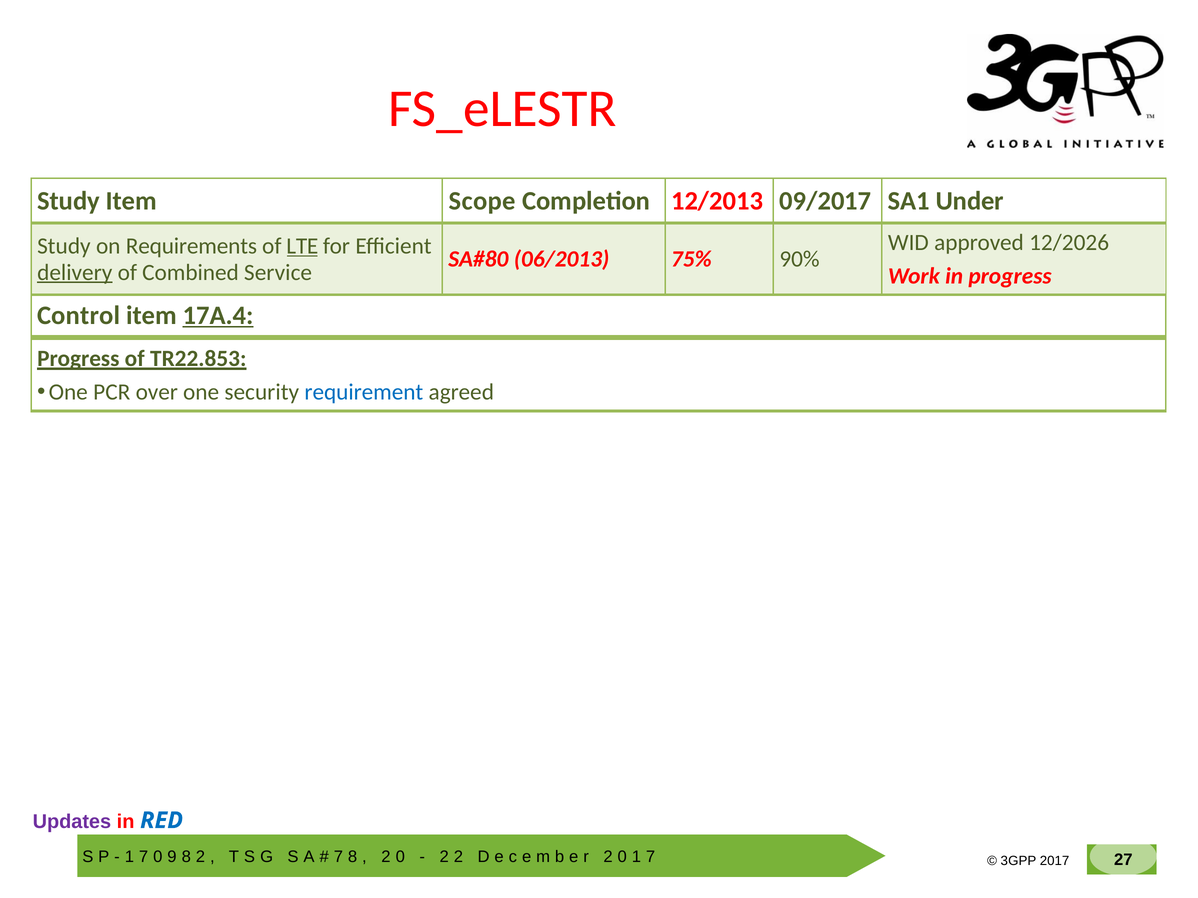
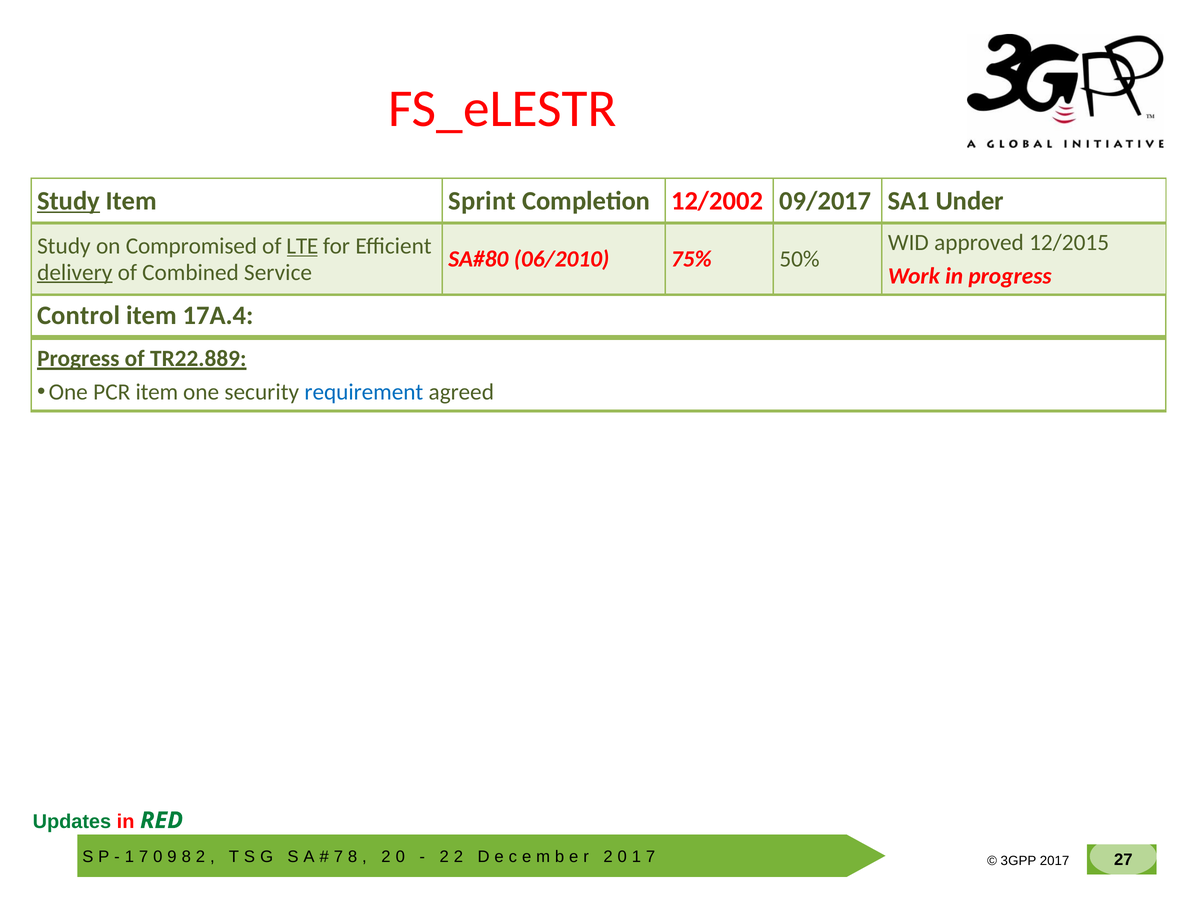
Study at (68, 201) underline: none -> present
Scope: Scope -> Sprint
12/2013: 12/2013 -> 12/2002
12/2026: 12/2026 -> 12/2015
Requirements: Requirements -> Compromised
06/2013: 06/2013 -> 06/2010
90%: 90% -> 50%
17A.4 underline: present -> none
TR22.853: TR22.853 -> TR22.889
PCR over: over -> item
Updates colour: purple -> green
RED colour: blue -> green
